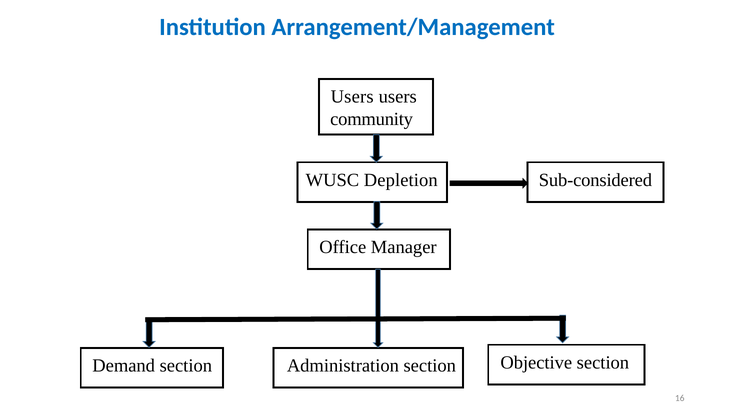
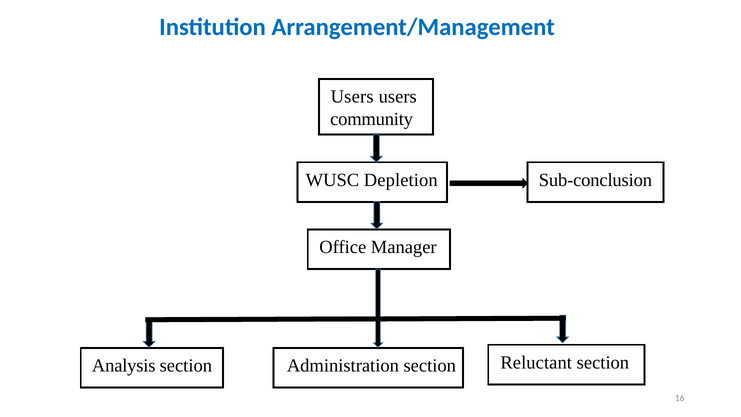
Sub-considered: Sub-considered -> Sub-conclusion
Demand: Demand -> Analysis
Objective: Objective -> Reluctant
